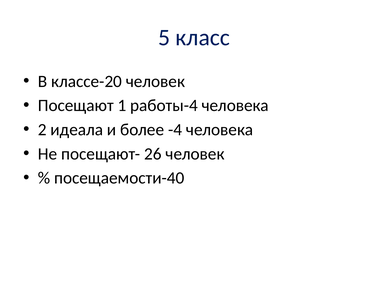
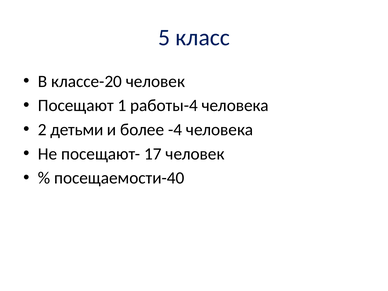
идеала: идеала -> детьми
26: 26 -> 17
